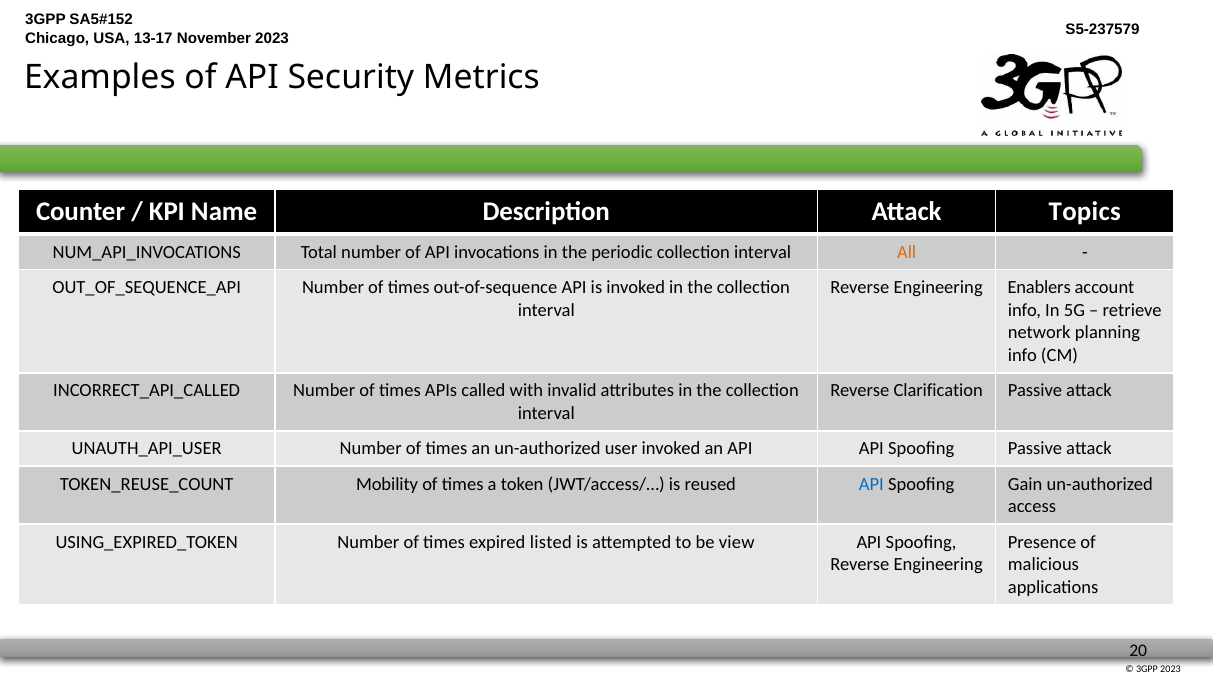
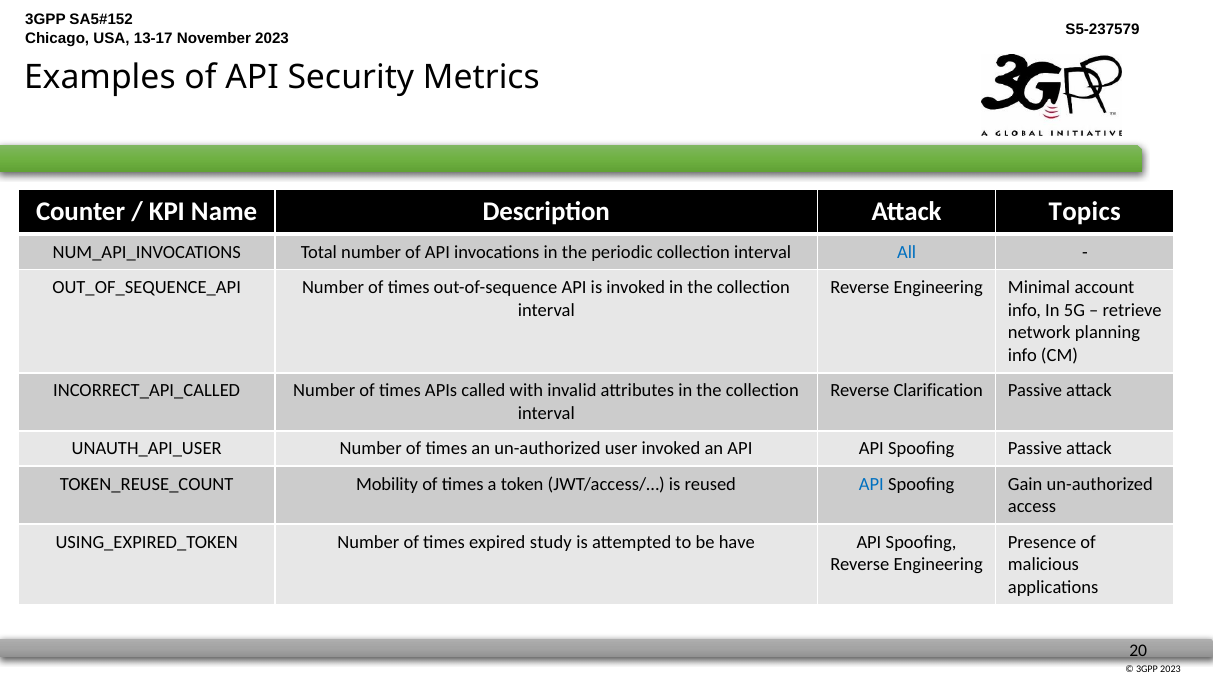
All colour: orange -> blue
Enablers: Enablers -> Minimal
listed: listed -> study
view: view -> have
